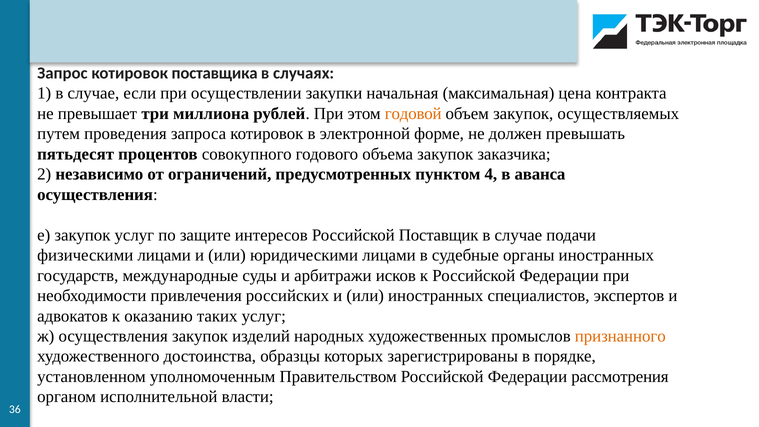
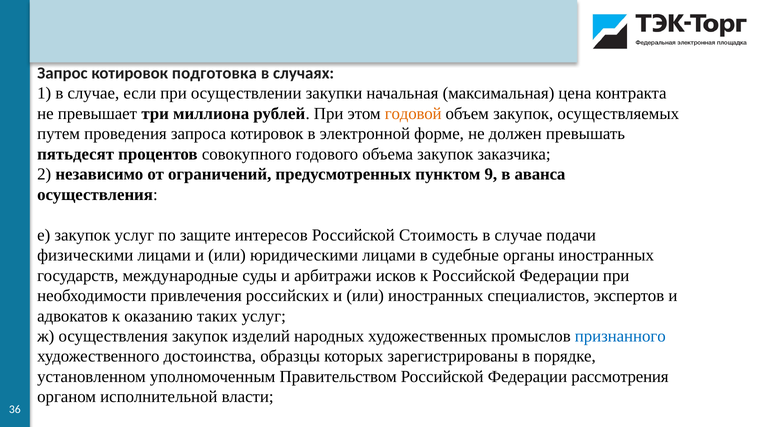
поставщика: поставщика -> подготовка
4: 4 -> 9
Поставщик: Поставщик -> Стоимость
признанного colour: orange -> blue
